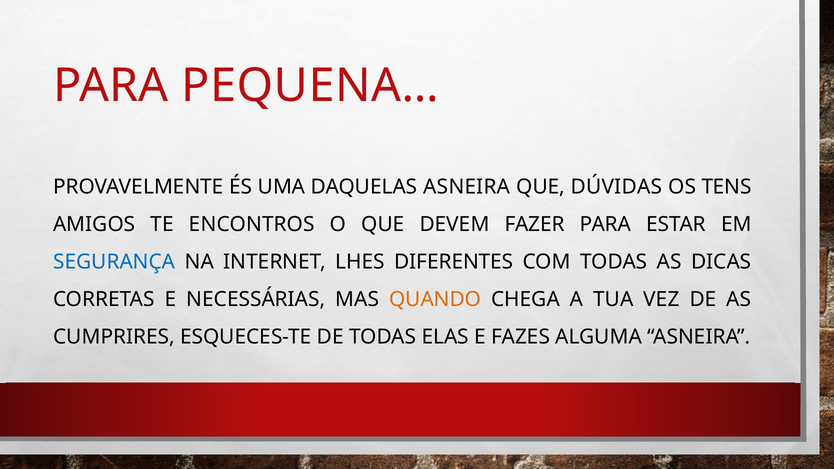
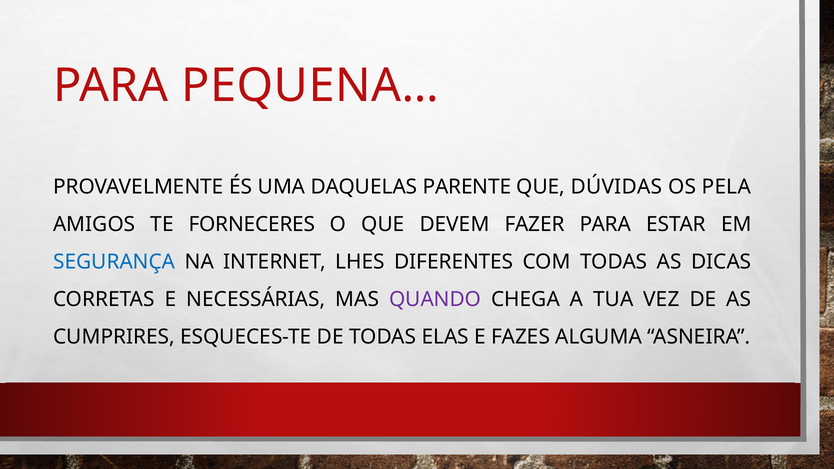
DAQUELAS ASNEIRA: ASNEIRA -> PARENTE
TENS: TENS -> PELA
ENCONTROS: ENCONTROS -> FORNECERES
QUANDO colour: orange -> purple
